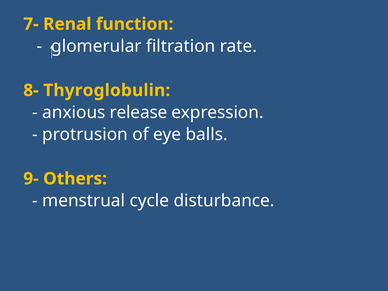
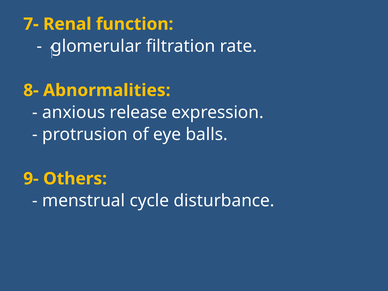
Thyroglobulin: Thyroglobulin -> Abnormalities
